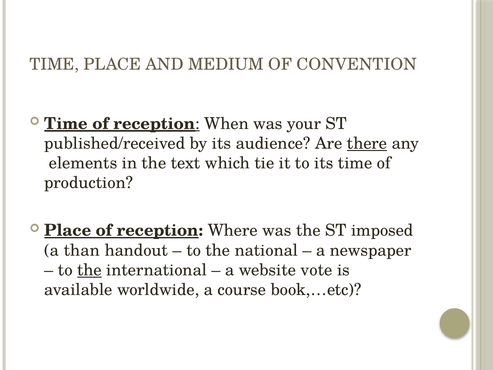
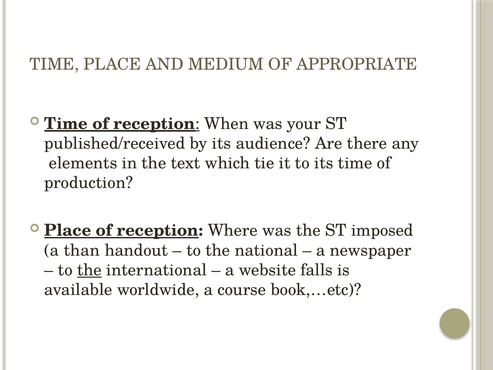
CONVENTION: CONVENTION -> APPROPRIATE
there underline: present -> none
vote: vote -> falls
